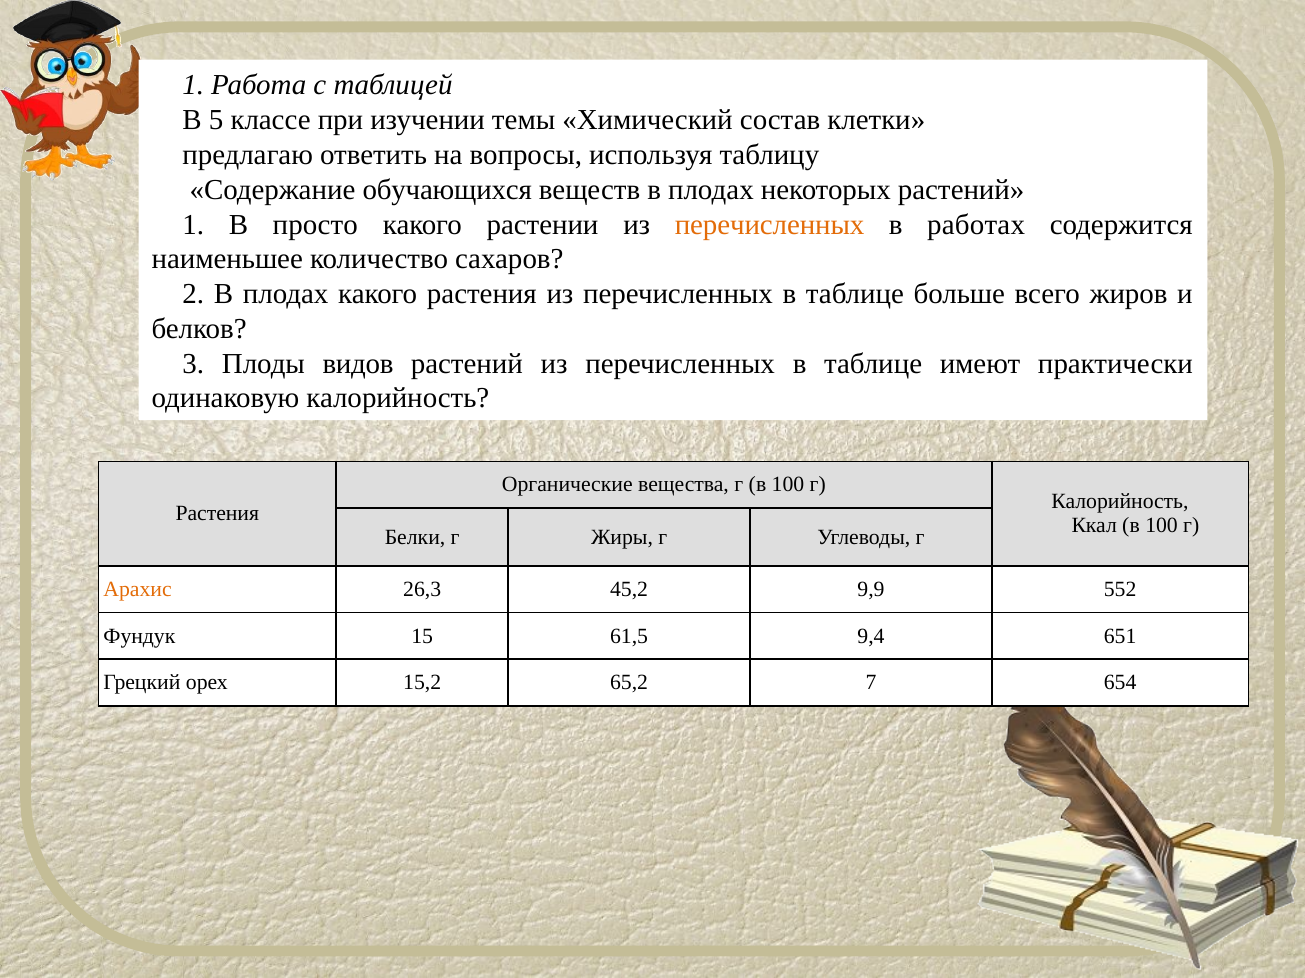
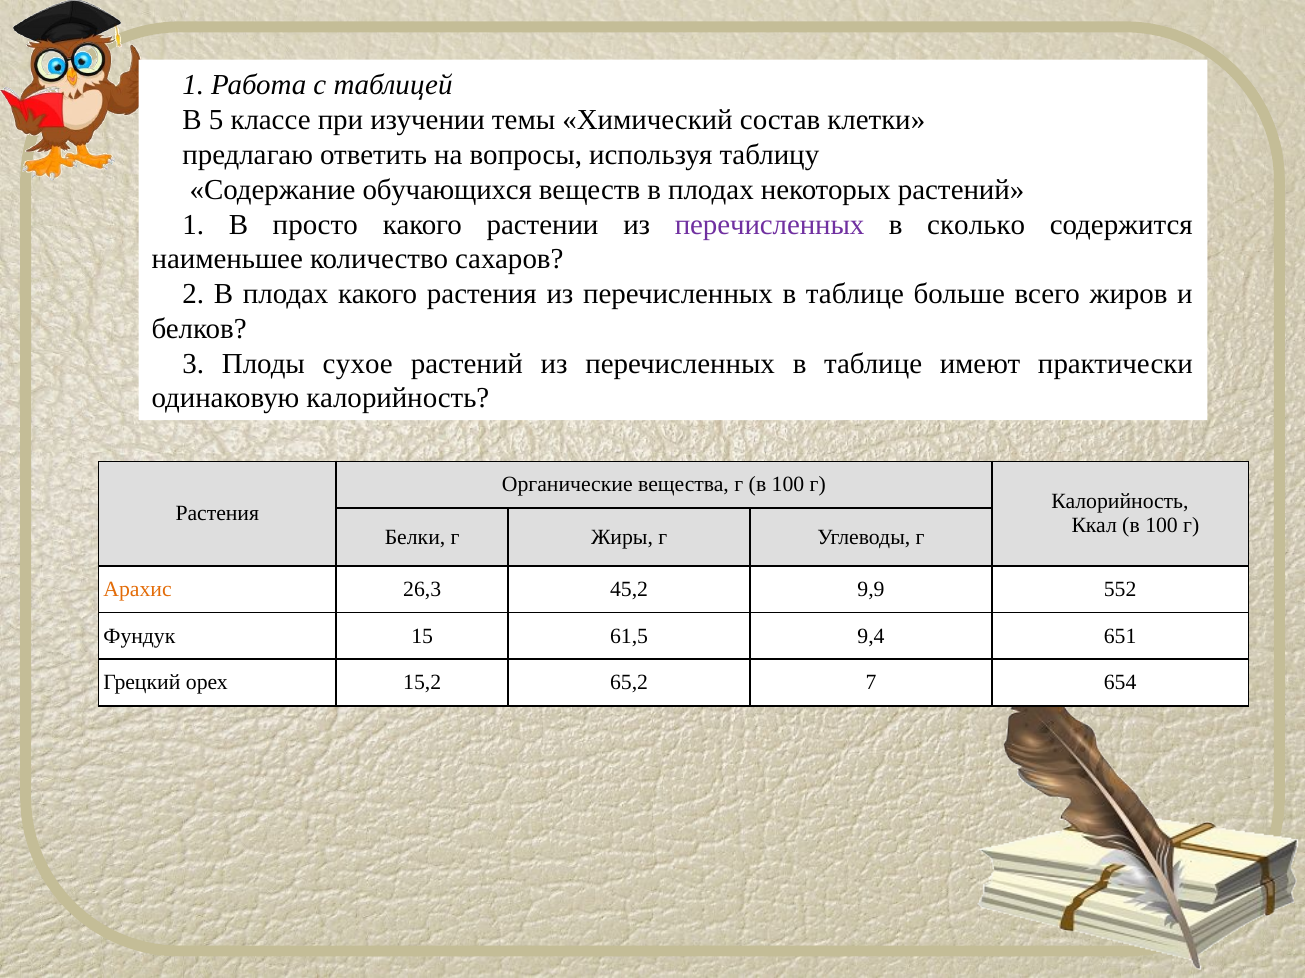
перечисленных at (770, 225) colour: orange -> purple
работах: работах -> сколько
видов: видов -> сухое
